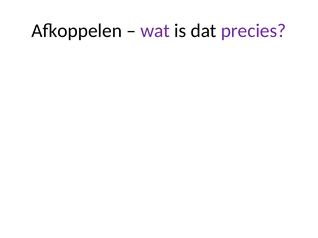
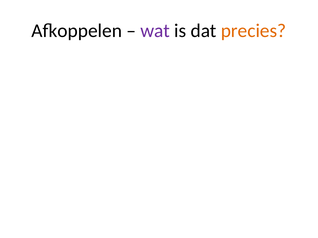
precies colour: purple -> orange
